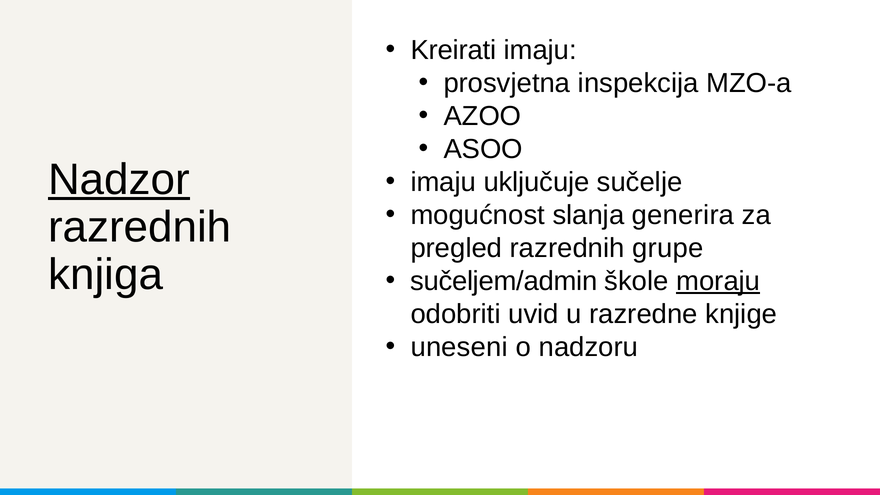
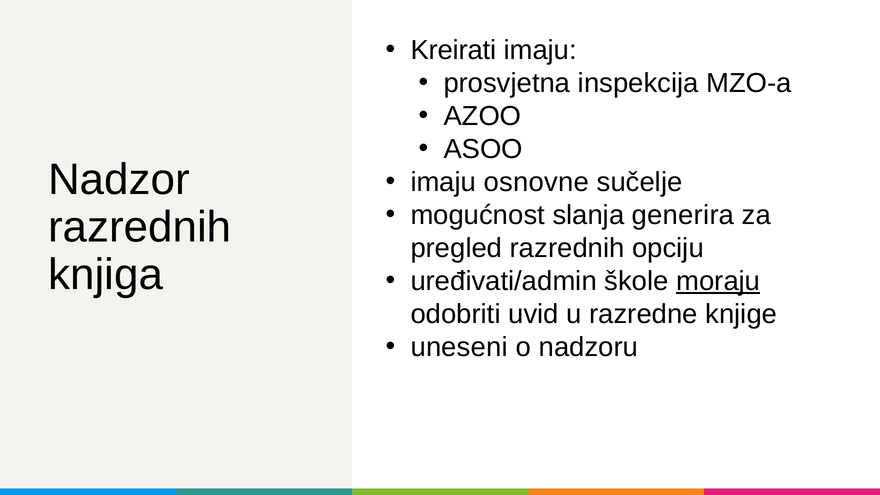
Nadzor underline: present -> none
uključuje: uključuje -> osnovne
grupe: grupe -> opciju
sučeljem/admin: sučeljem/admin -> uređivati/admin
